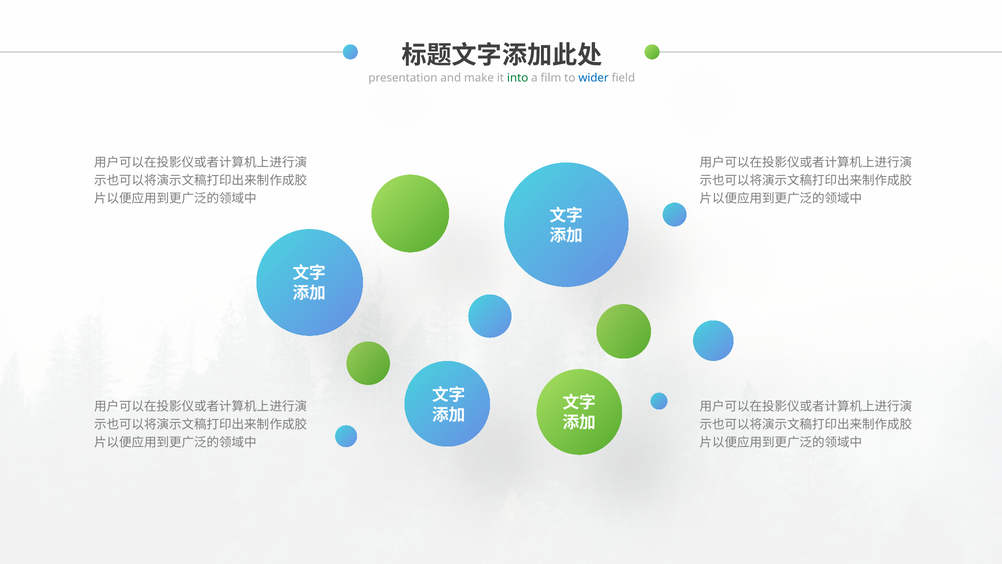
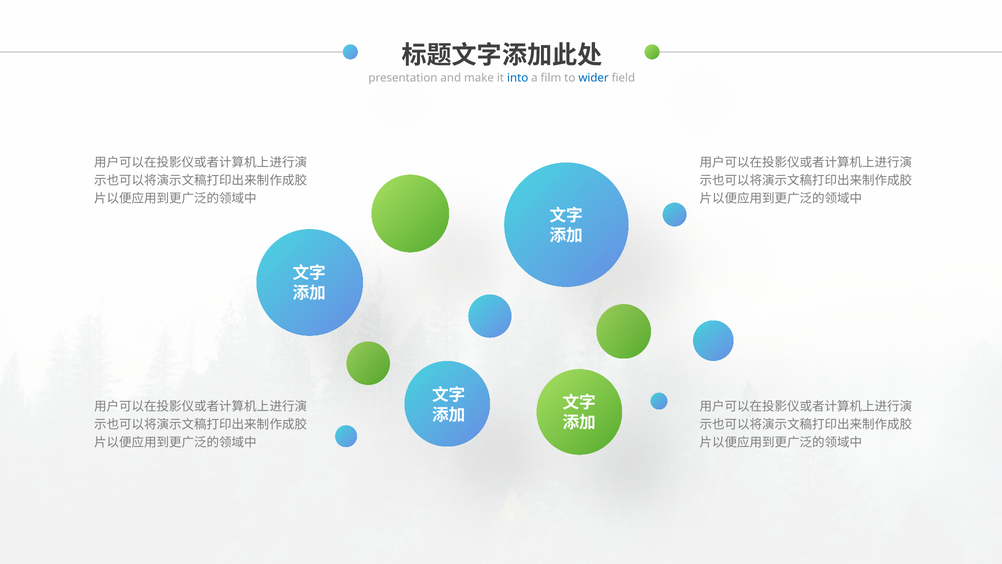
into colour: green -> blue
